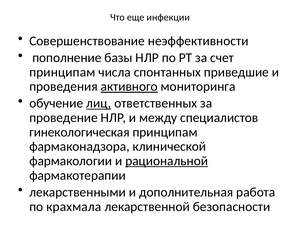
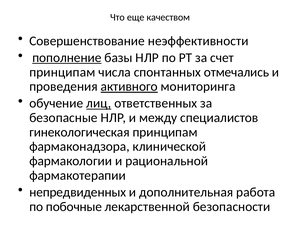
инфекции: инфекции -> качеством
пополнение underline: none -> present
приведшие: приведшие -> отмечались
проведение: проведение -> безопасные
рациональной underline: present -> none
лекарственными: лекарственными -> непредвиденных
крахмала: крахмала -> побочные
